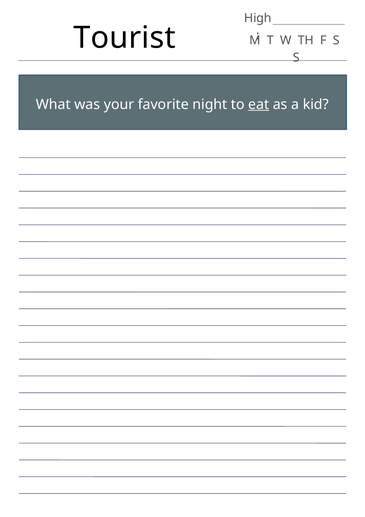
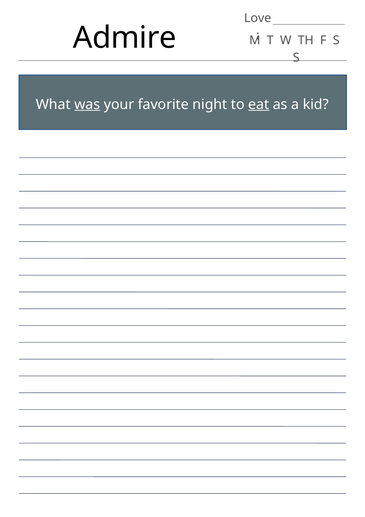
High: High -> Love
Tourist: Tourist -> Admire
was underline: none -> present
